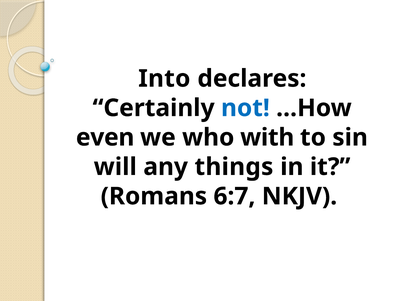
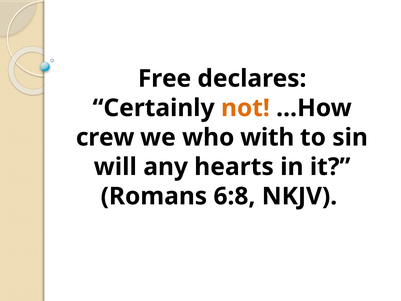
Into: Into -> Free
not colour: blue -> orange
even: even -> crew
things: things -> hearts
6:7: 6:7 -> 6:8
